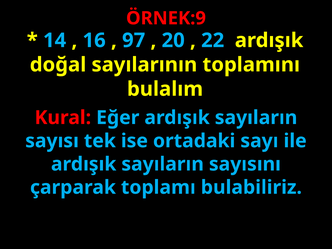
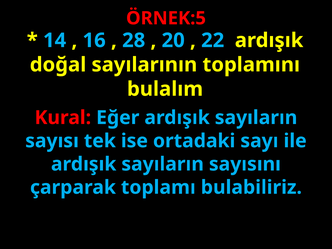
ÖRNEK:9: ÖRNEK:9 -> ÖRNEK:5
97: 97 -> 28
